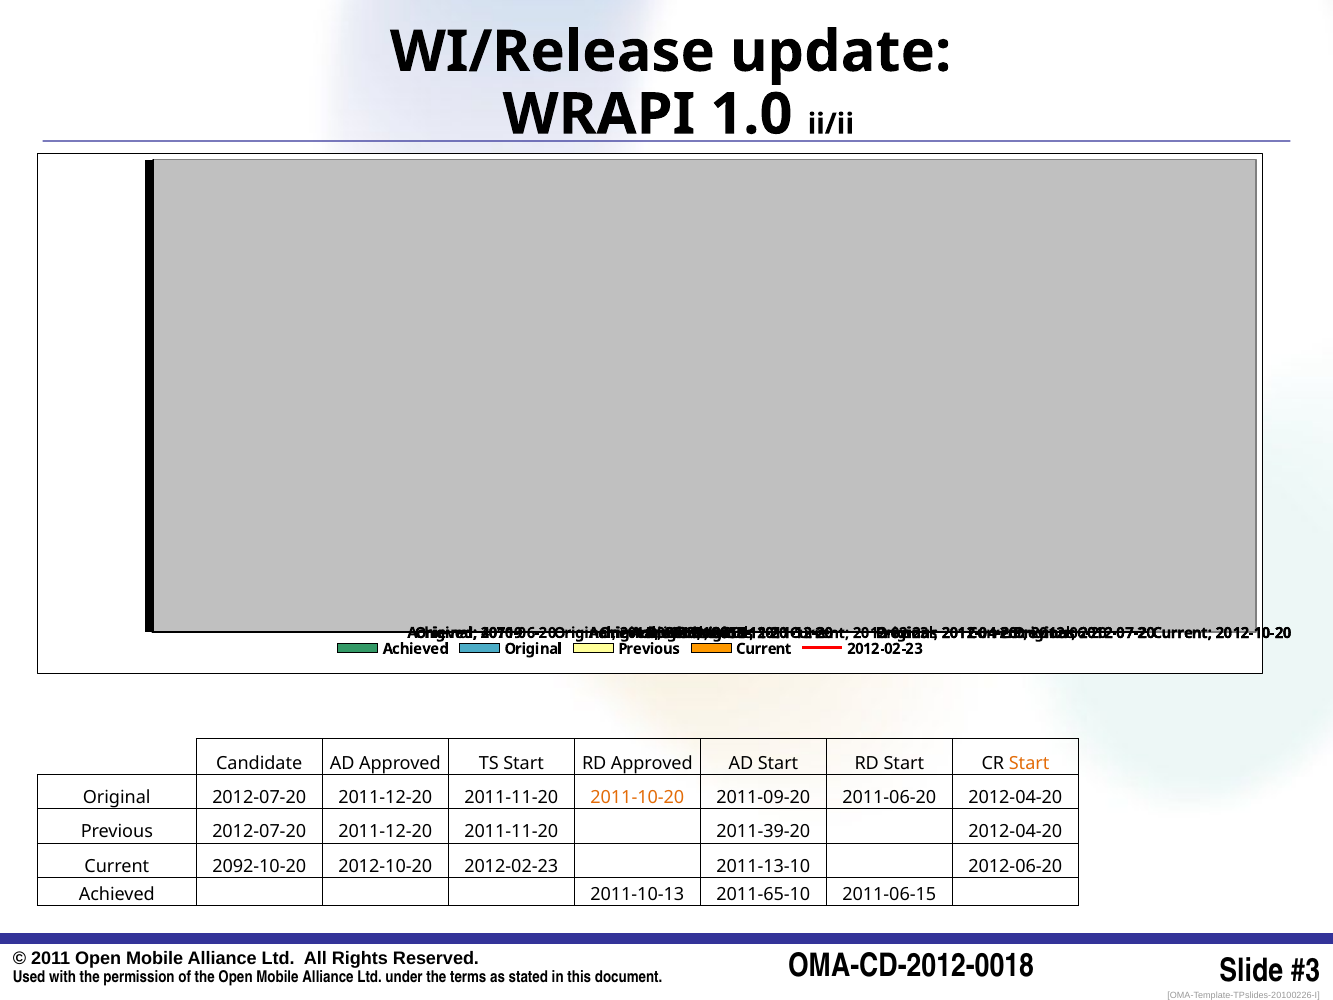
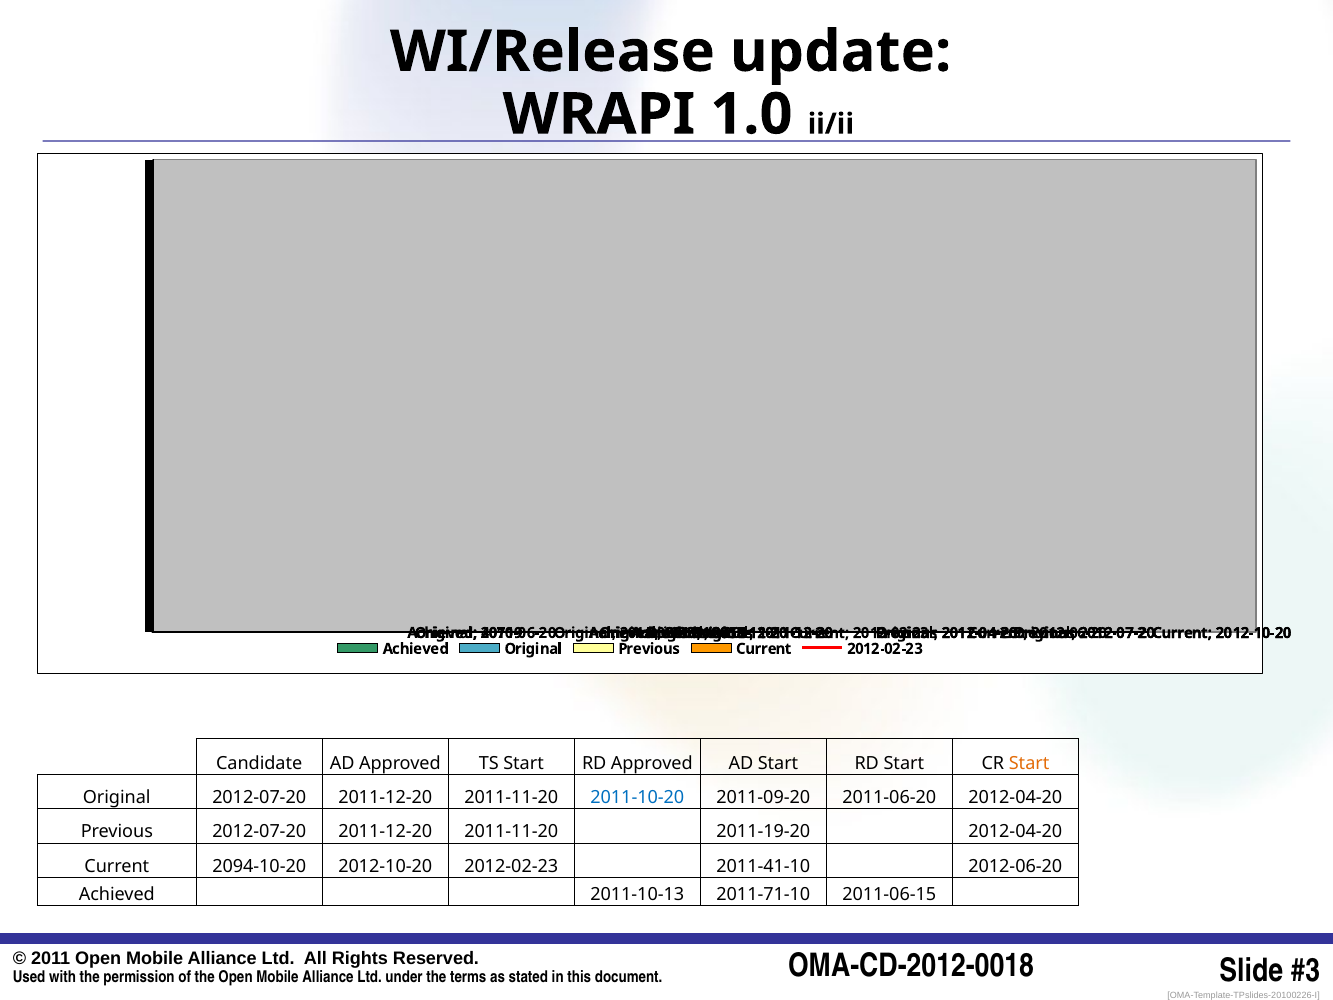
2011-10-20 at (637, 798) colour: orange -> blue
2011-39-20: 2011-39-20 -> 2011-19-20
2092-10-20: 2092-10-20 -> 2094-10-20
2011-13-10: 2011-13-10 -> 2011-41-10
2011-65-10: 2011-65-10 -> 2011-71-10
